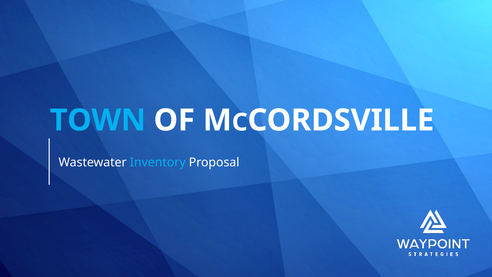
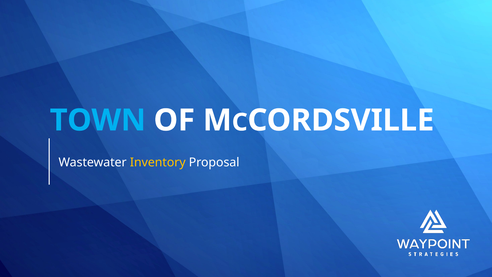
Inventory colour: light blue -> yellow
